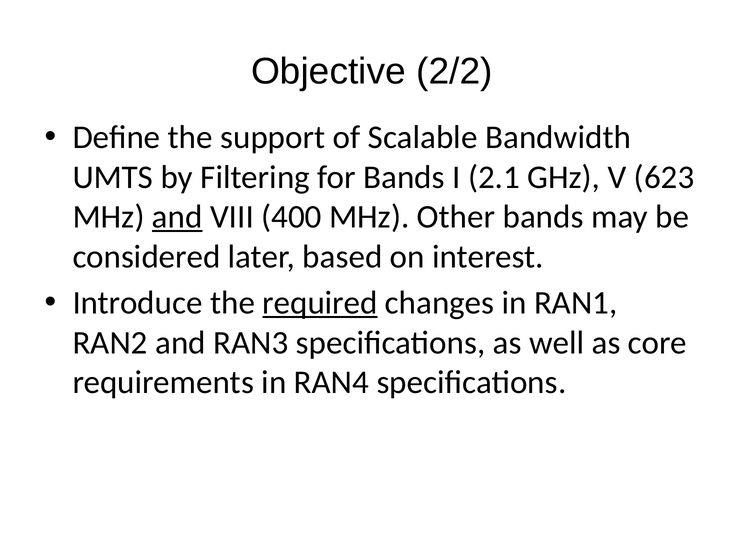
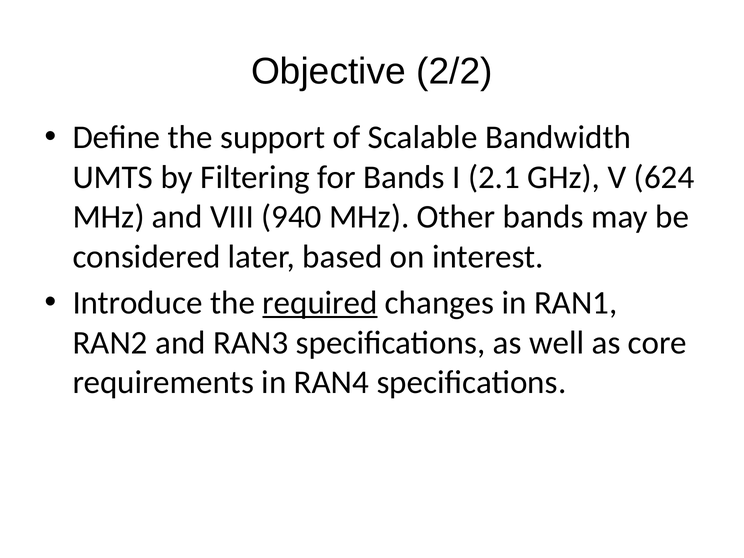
623: 623 -> 624
and at (177, 217) underline: present -> none
400: 400 -> 940
